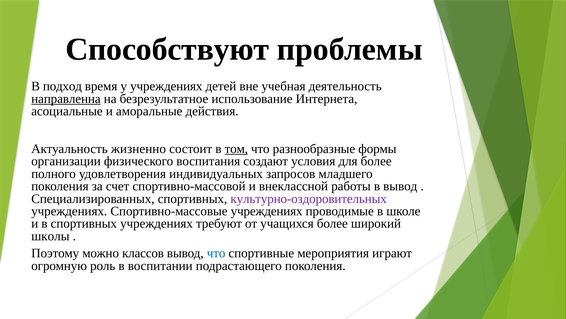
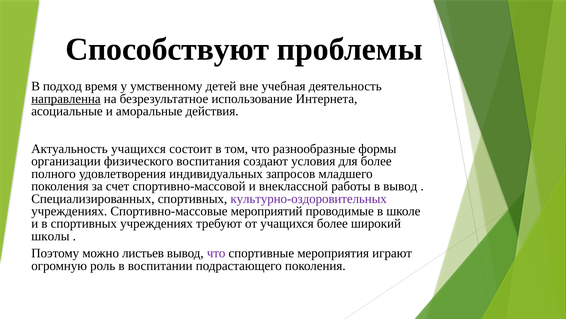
у учреждениях: учреждениях -> умственному
Актуальность жизненно: жизненно -> учащихся
том underline: present -> none
Спортивно-массовые учреждениях: учреждениях -> мероприятий
классов: классов -> листьев
что at (216, 253) colour: blue -> purple
